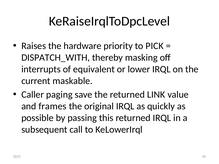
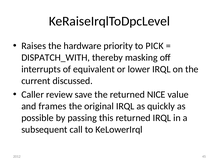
maskable: maskable -> discussed
paging: paging -> review
LINK: LINK -> NICE
